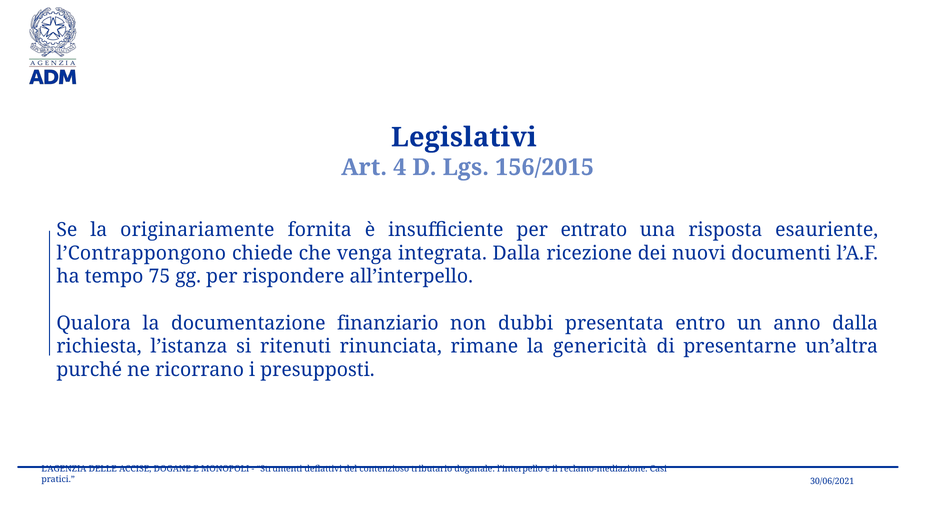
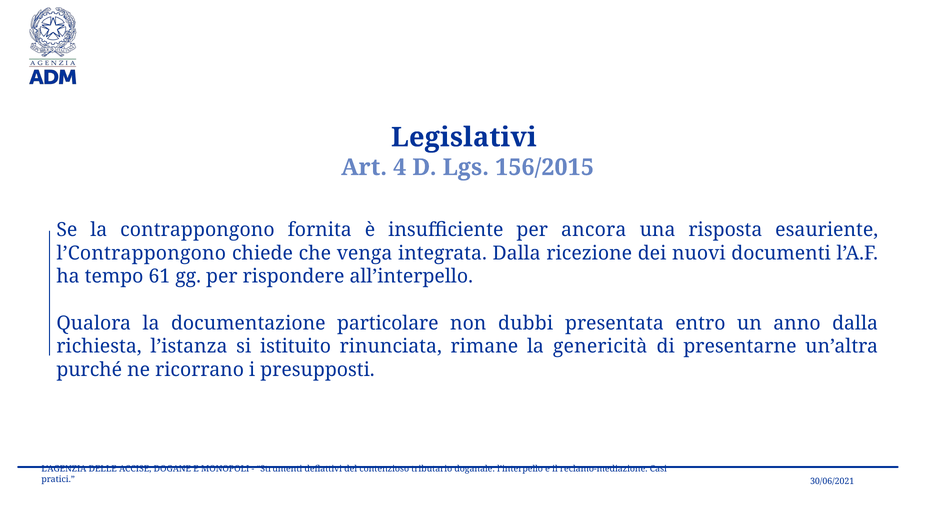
originariamente: originariamente -> contrappongono
entrato: entrato -> ancora
75: 75 -> 61
finanziario: finanziario -> particolare
ritenuti: ritenuti -> istituito
